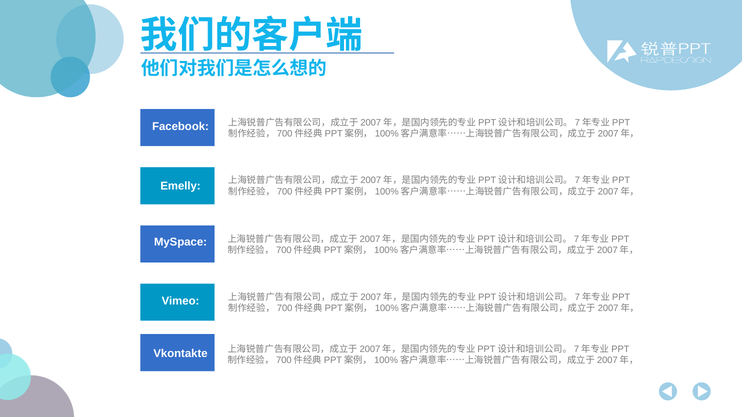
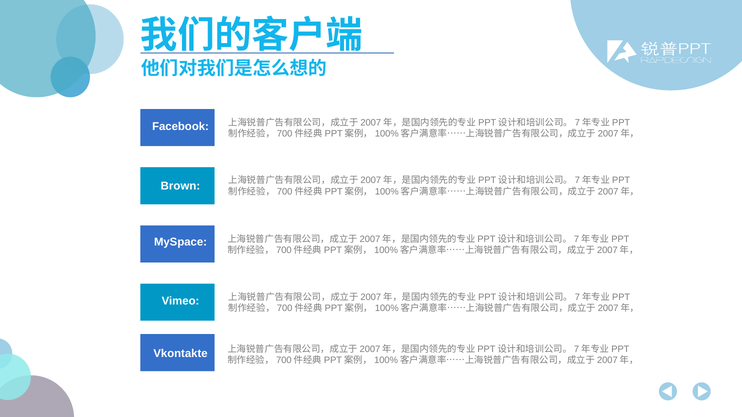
Emelly: Emelly -> Brown
